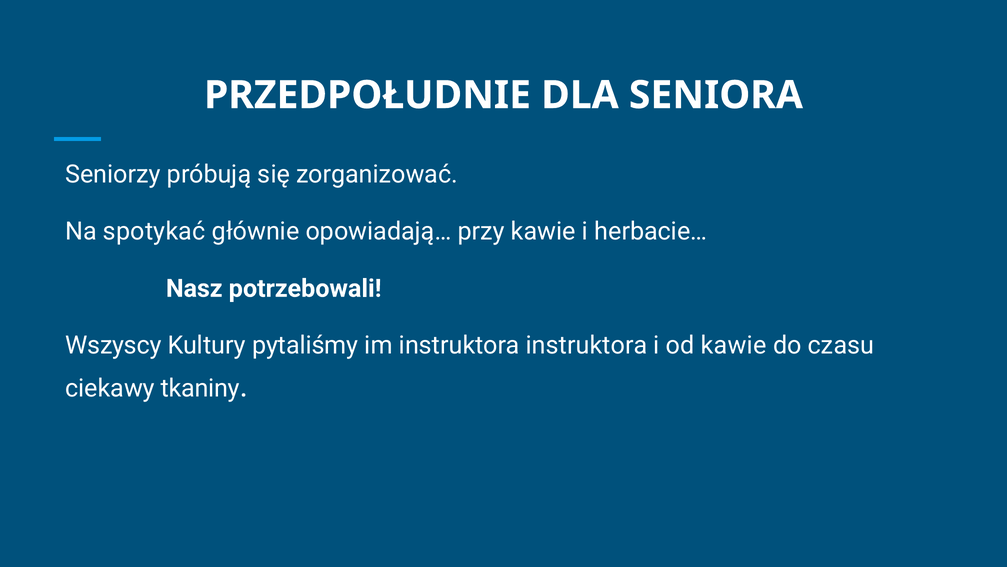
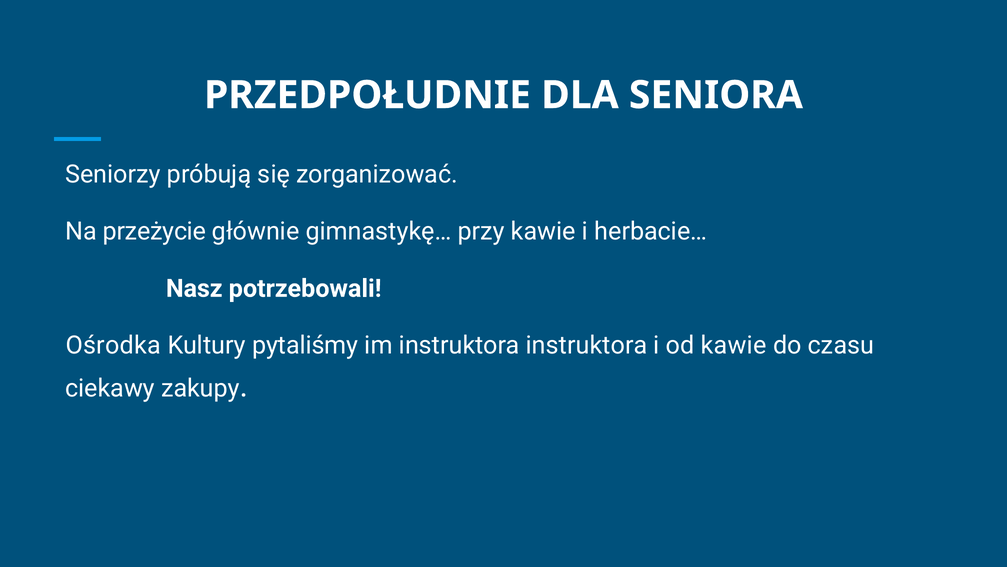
spotykać: spotykać -> przeżycie
opowiadają…: opowiadają… -> gimnastykę…
Wszyscy: Wszyscy -> Ośrodka
tkaniny: tkaniny -> zakupy
